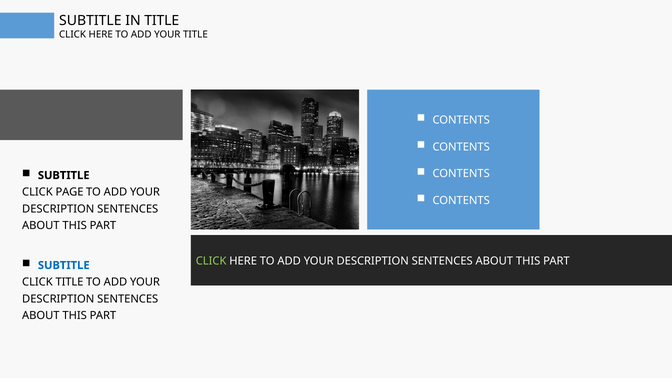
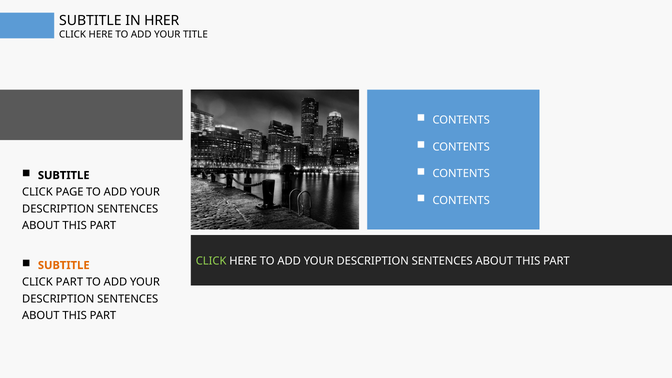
IN TITLE: TITLE -> HRER
SUBTITLE at (64, 265) colour: blue -> orange
CLICK TITLE: TITLE -> PART
